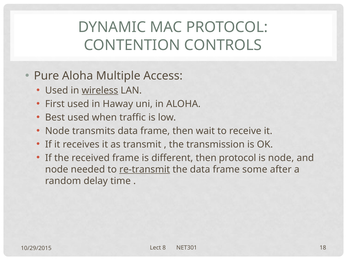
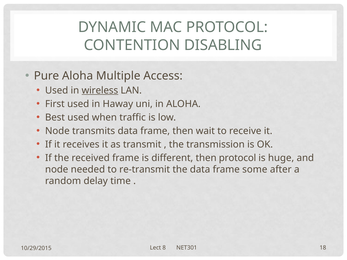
CONTROLS: CONTROLS -> DISABLING
is node: node -> huge
re-transmit underline: present -> none
